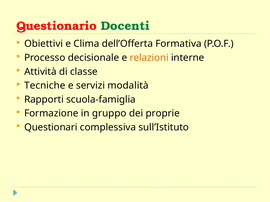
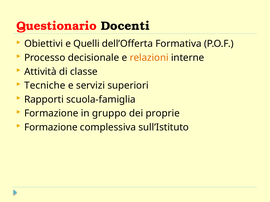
Docenti colour: green -> black
Clima: Clima -> Quelli
modalità: modalità -> superiori
Questionari at (51, 128): Questionari -> Formazione
